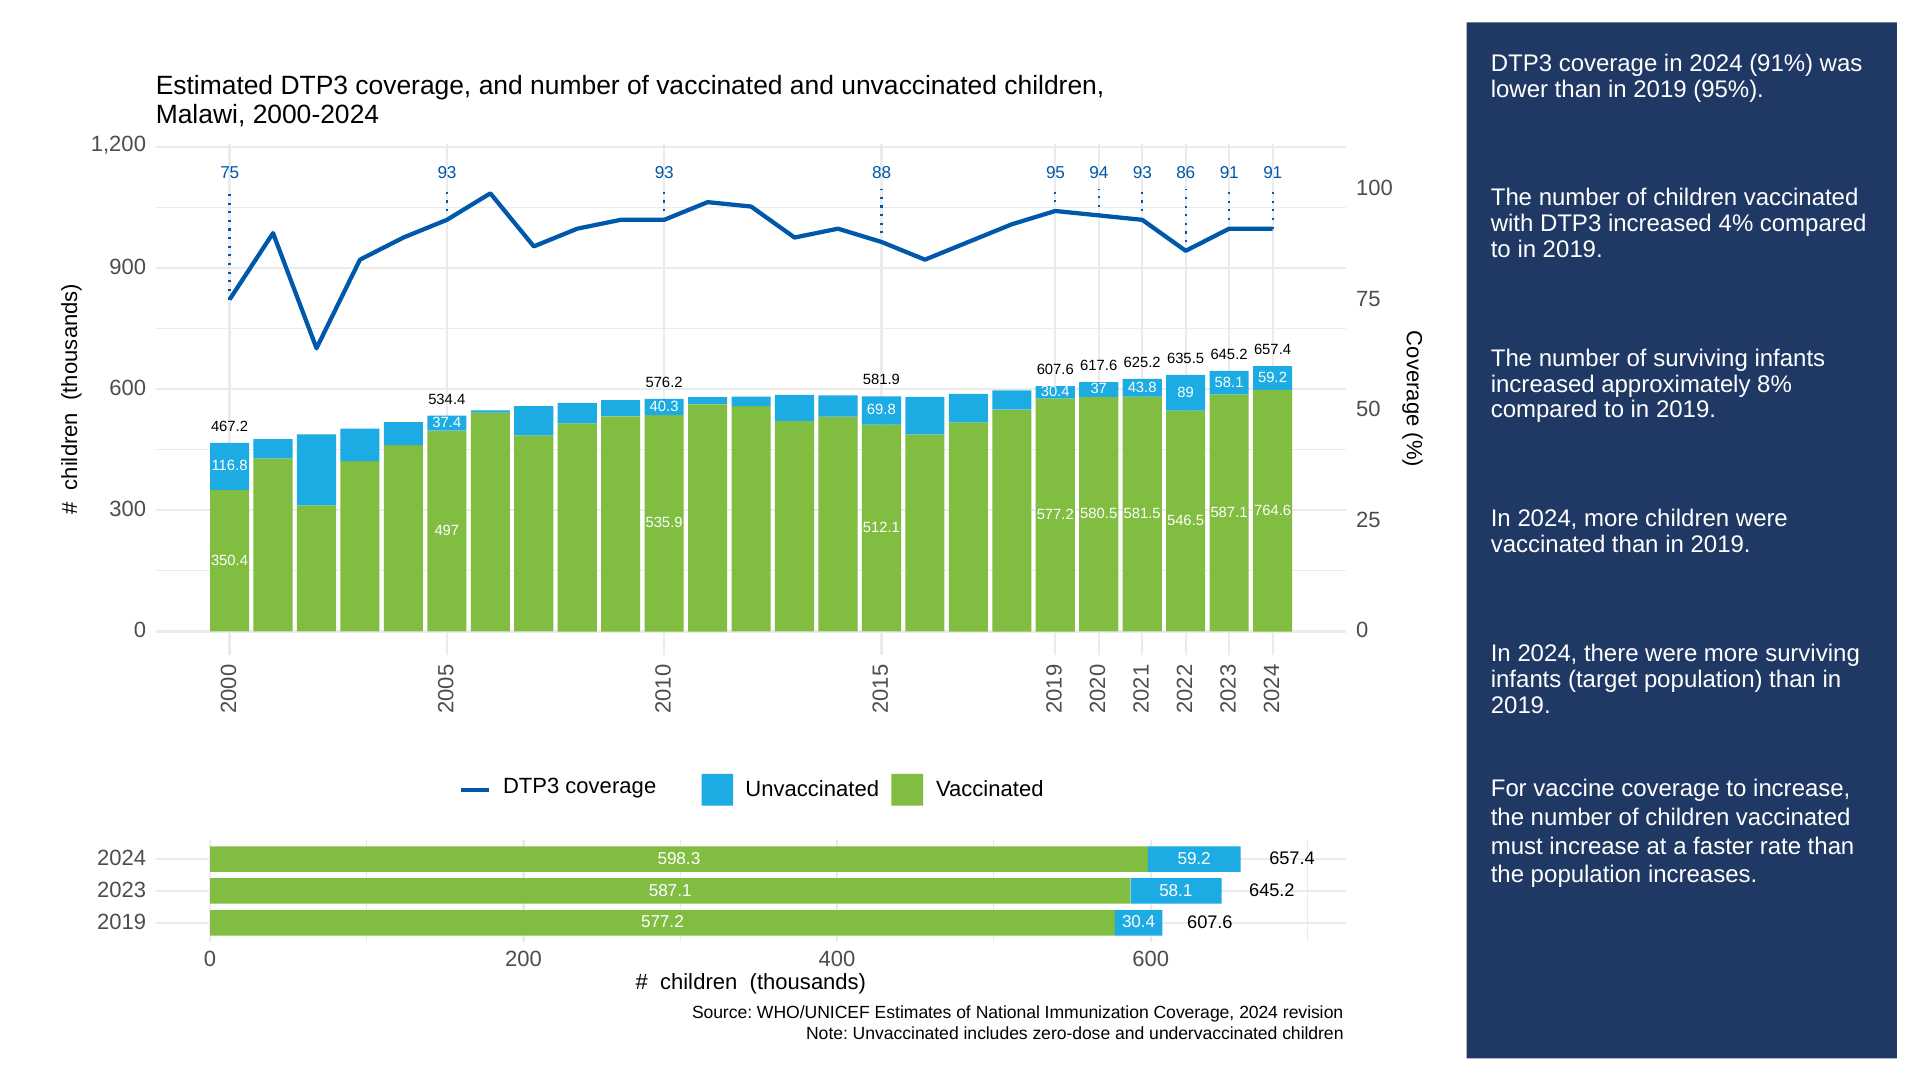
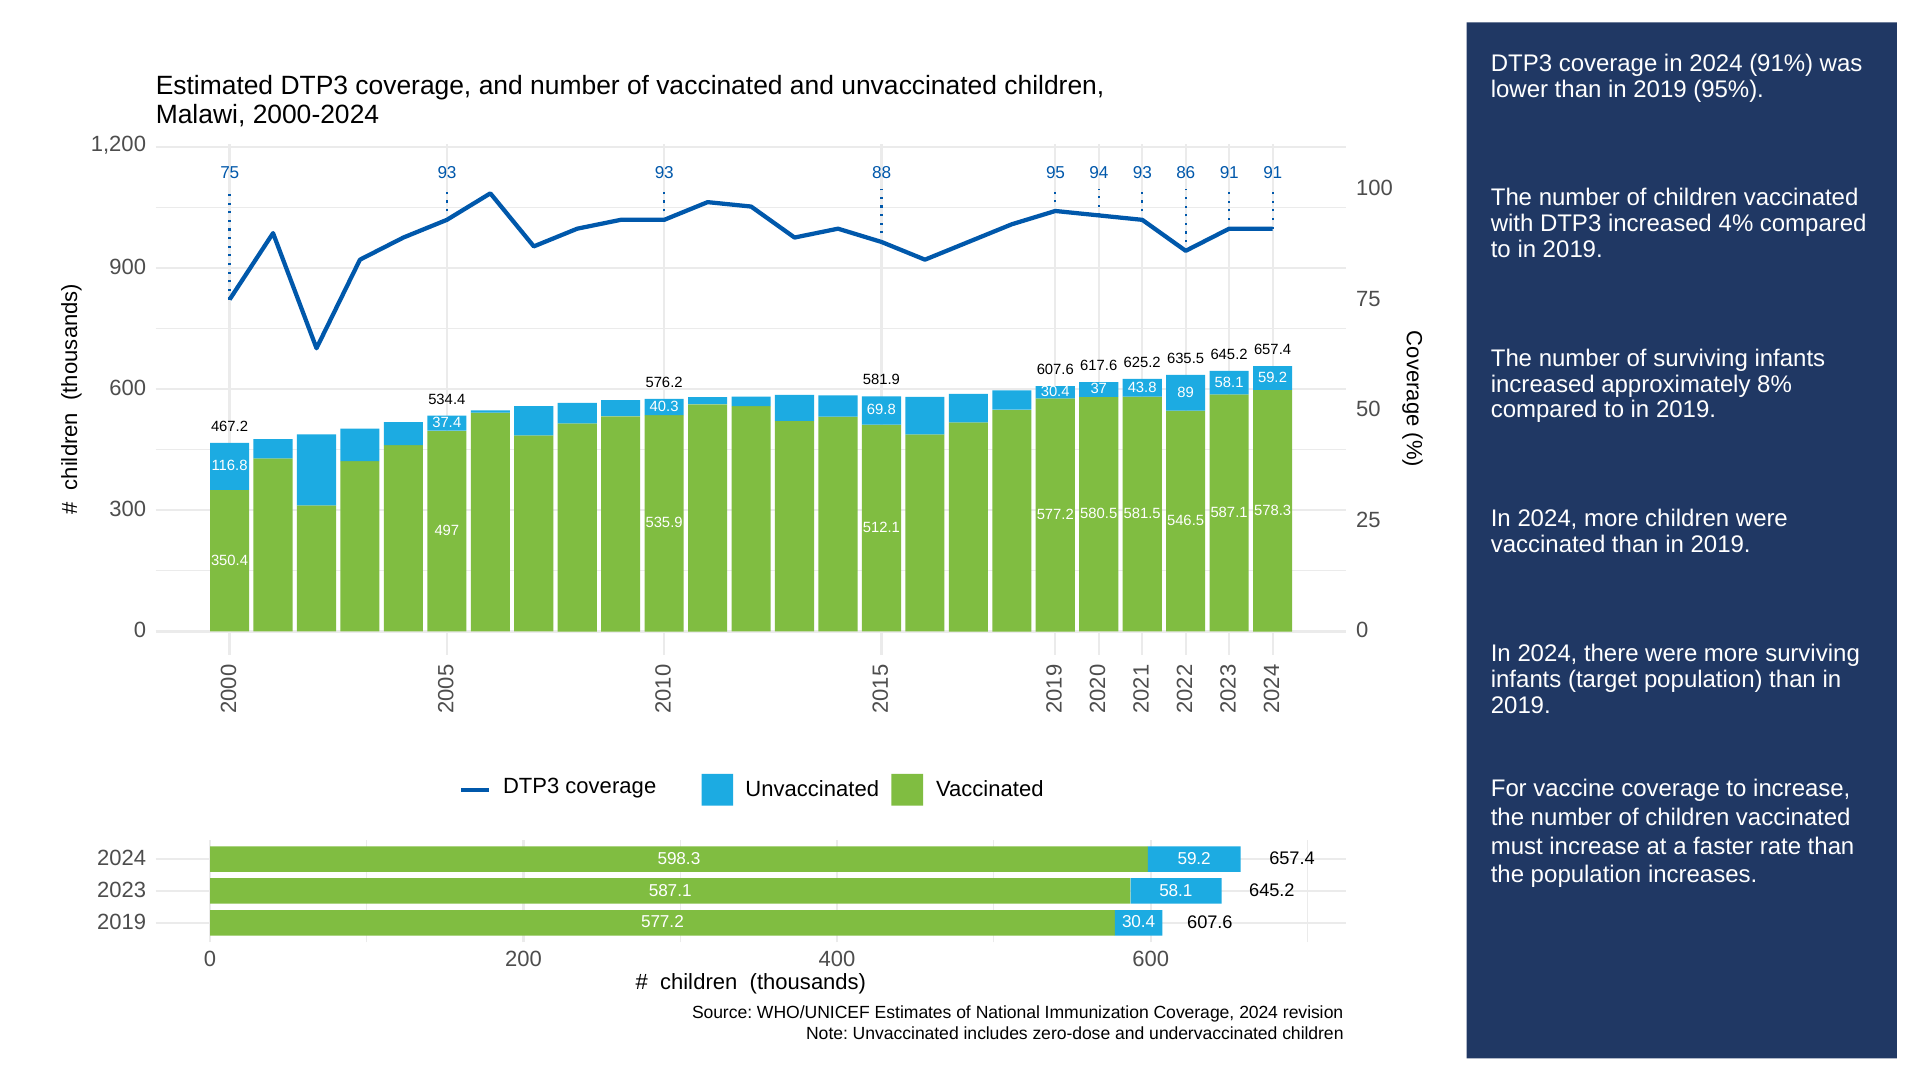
764.6: 764.6 -> 578.3
